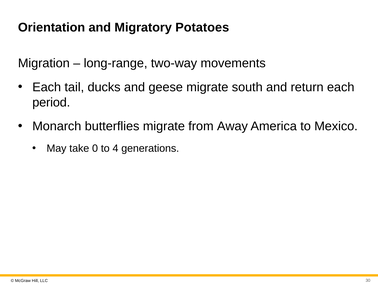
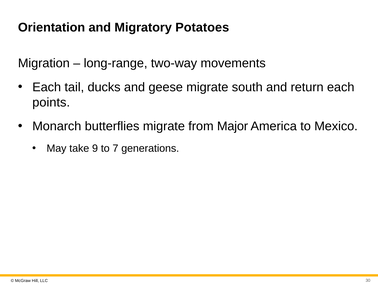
period: period -> points
Away: Away -> Major
0: 0 -> 9
4: 4 -> 7
